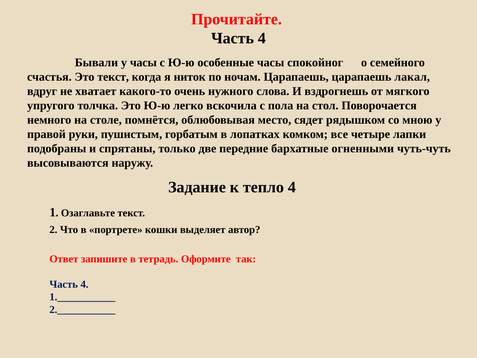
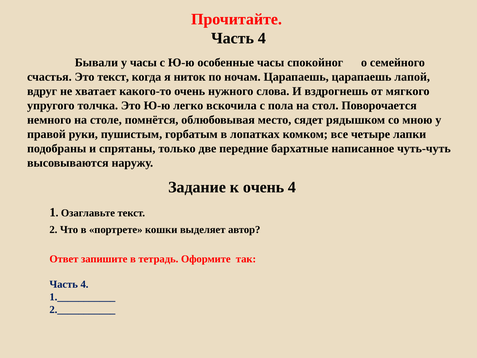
лакал: лакал -> лапой
огненными: огненными -> написанное
к тепло: тепло -> очень
